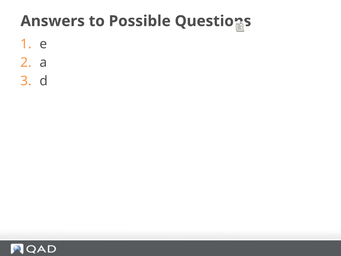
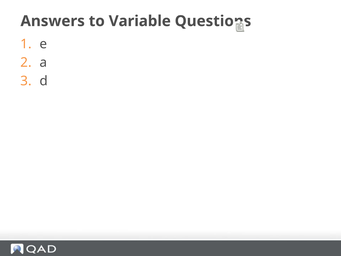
Possible: Possible -> Variable
